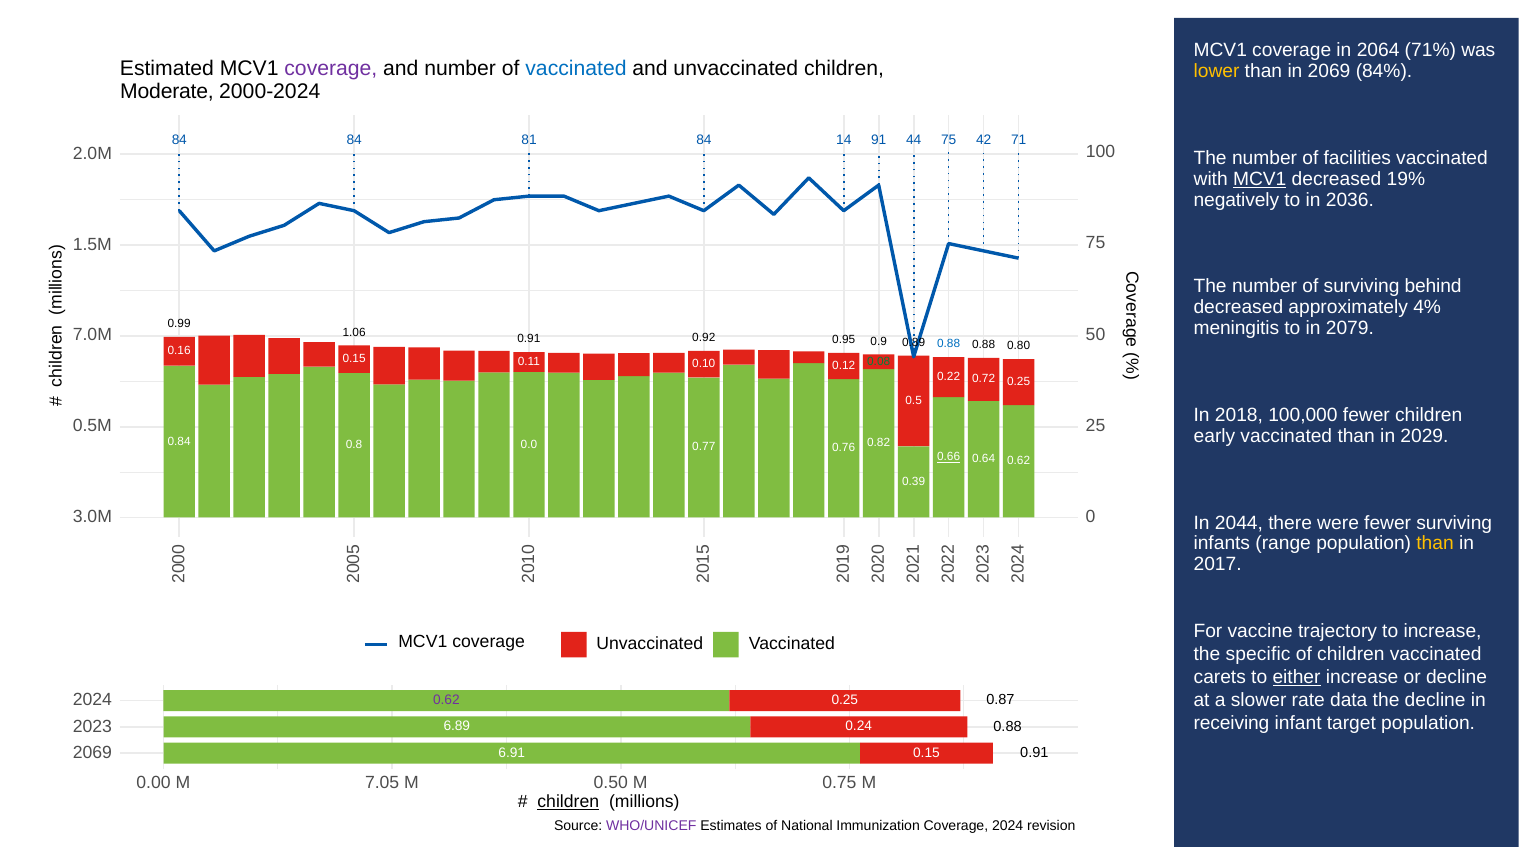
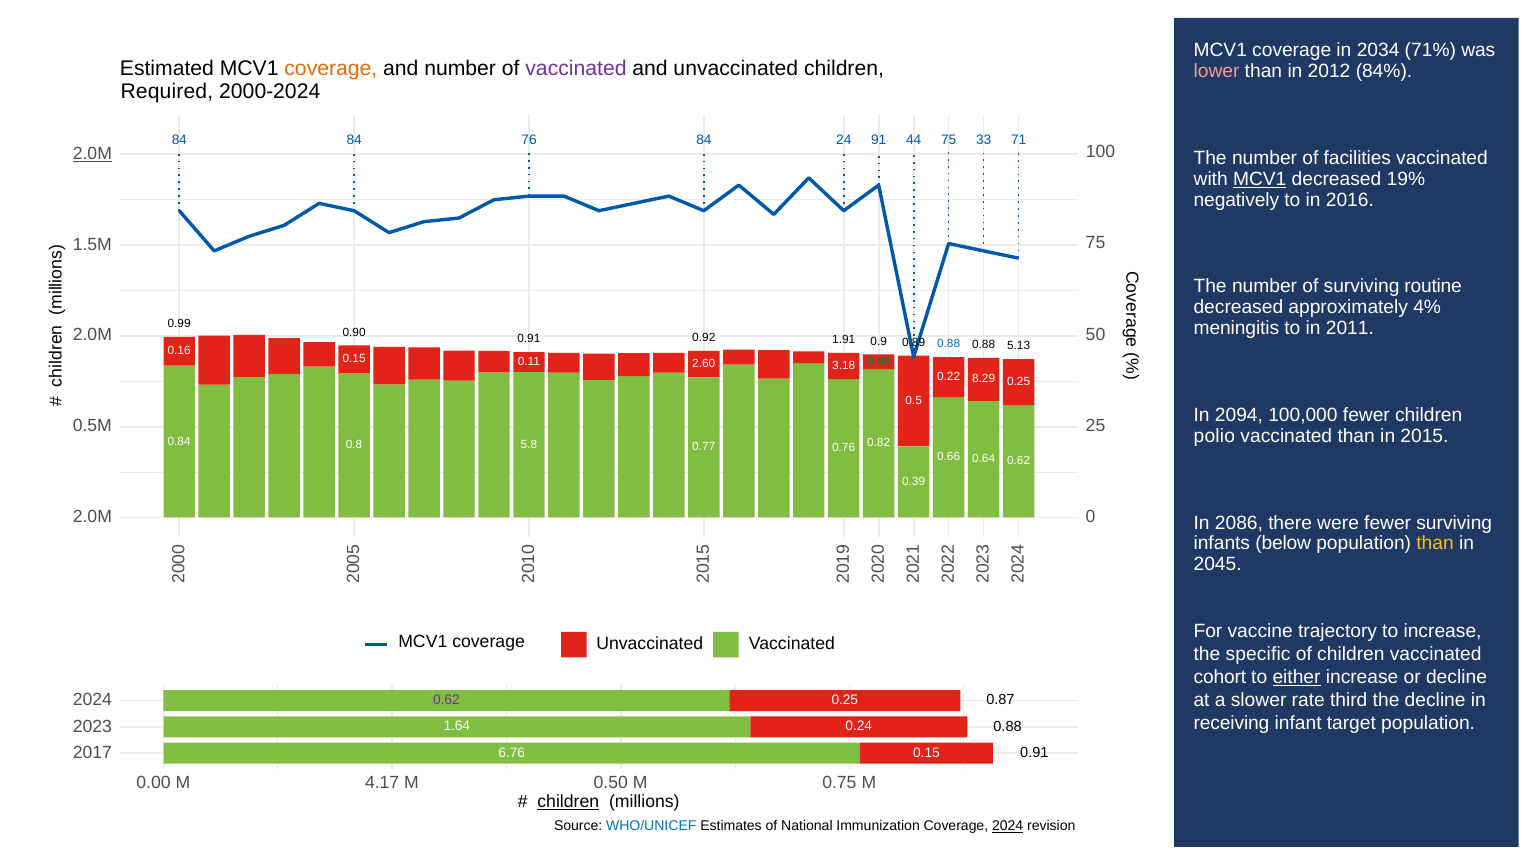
2064: 2064 -> 2034
coverage at (331, 68) colour: purple -> orange
vaccinated at (576, 68) colour: blue -> purple
lower colour: yellow -> pink
in 2069: 2069 -> 2012
Moderate: Moderate -> Required
81: 81 -> 76
14: 14 -> 24
42: 42 -> 33
2.0M at (92, 154) underline: none -> present
2036: 2036 -> 2016
behind: behind -> routine
2079: 2079 -> 2011
1.06: 1.06 -> 0.90
7.0M at (92, 335): 7.0M -> 2.0M
0.95: 0.95 -> 1.91
0.80: 0.80 -> 5.13
0.10: 0.10 -> 2.60
0.12: 0.12 -> 3.18
0.72: 0.72 -> 8.29
2018: 2018 -> 2094
early: early -> polio
2029: 2029 -> 2015
0.0: 0.0 -> 5.8
0.66 underline: present -> none
3.0M at (92, 517): 3.0M -> 2.0M
2044: 2044 -> 2086
range: range -> below
2017: 2017 -> 2045
carets: carets -> cohort
data: data -> third
6.89: 6.89 -> 1.64
2069 at (92, 753): 2069 -> 2017
6.91: 6.91 -> 6.76
7.05: 7.05 -> 4.17
WHO/UNICEF colour: purple -> blue
2024 at (1008, 826) underline: none -> present
